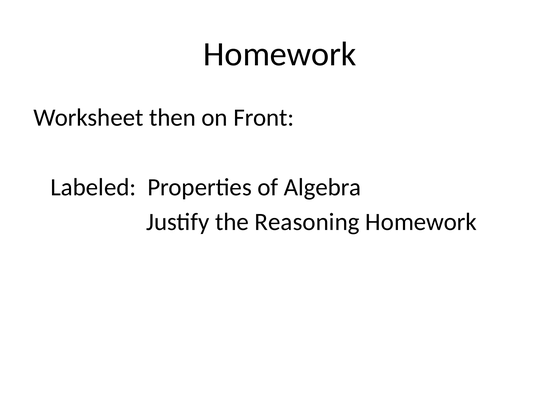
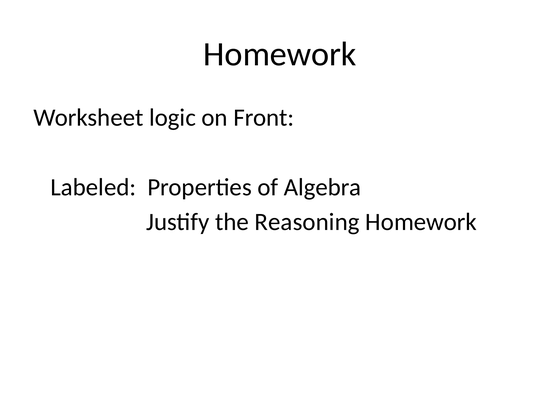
then: then -> logic
